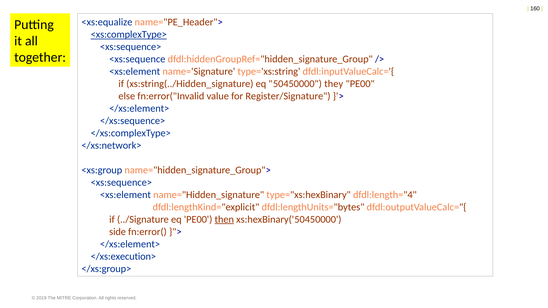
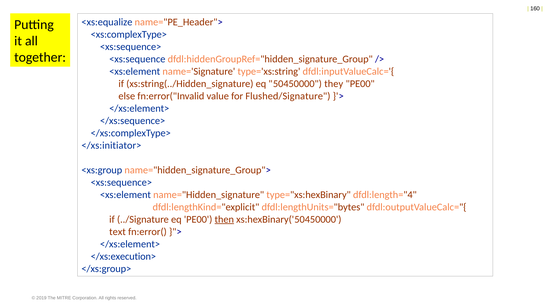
<xs:complexType> underline: present -> none
Register/Signature: Register/Signature -> Flushed/Signature
</xs:network>: </xs:network> -> </xs:initiator>
side: side -> text
